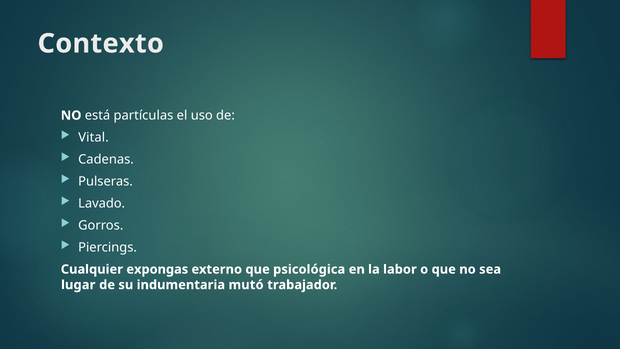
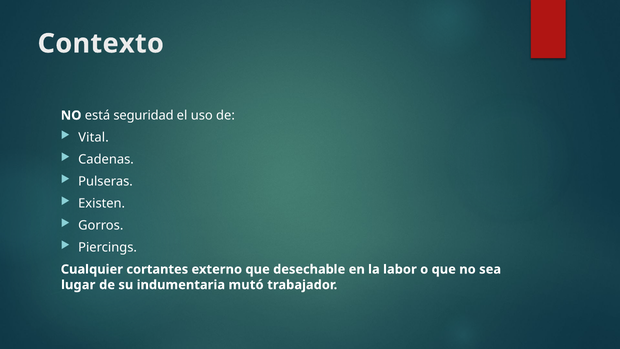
partículas: partículas -> seguridad
Lavado: Lavado -> Existen
expongas: expongas -> cortantes
psicológica: psicológica -> desechable
